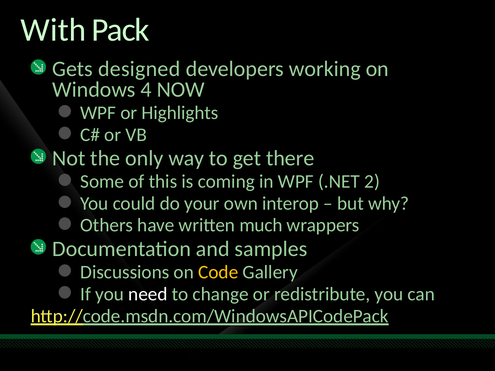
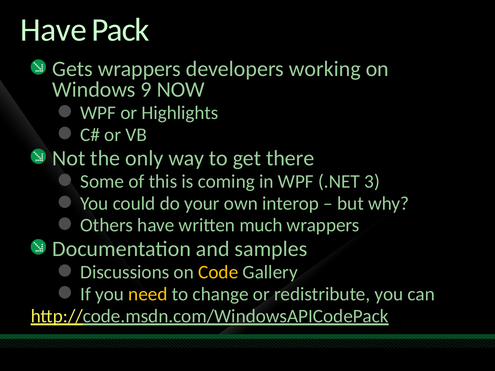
With at (53, 30): With -> Have
Gets designed: designed -> wrappers
4: 4 -> 9
2: 2 -> 3
need colour: white -> yellow
